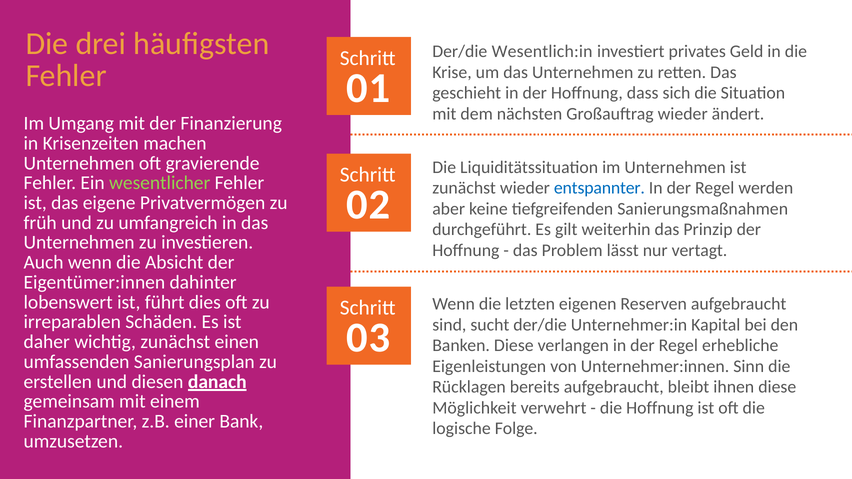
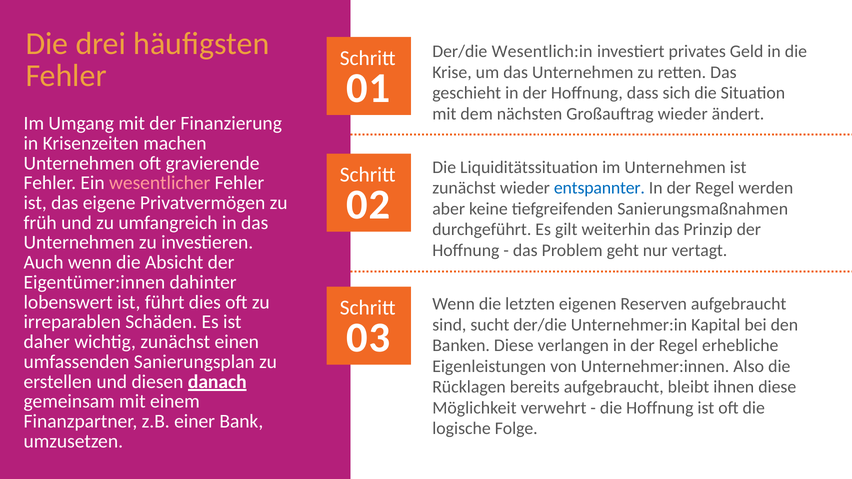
wesentlicher colour: light green -> pink
lässt: lässt -> geht
Sinn: Sinn -> Also
